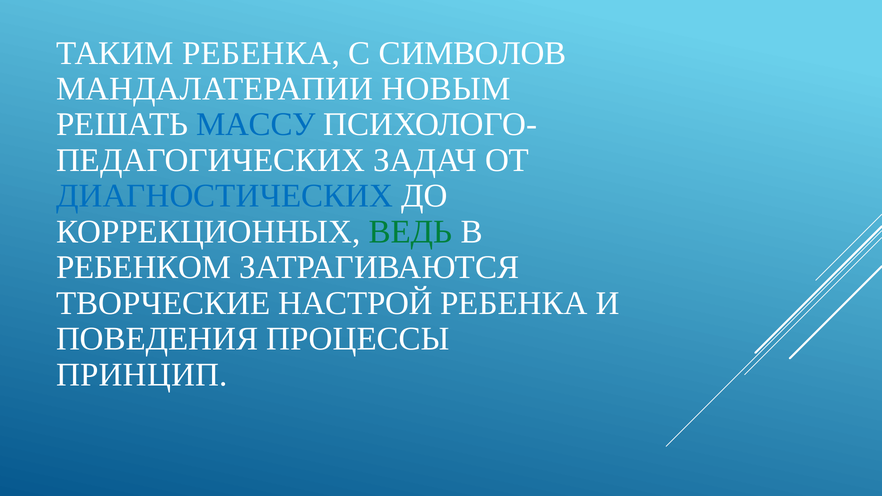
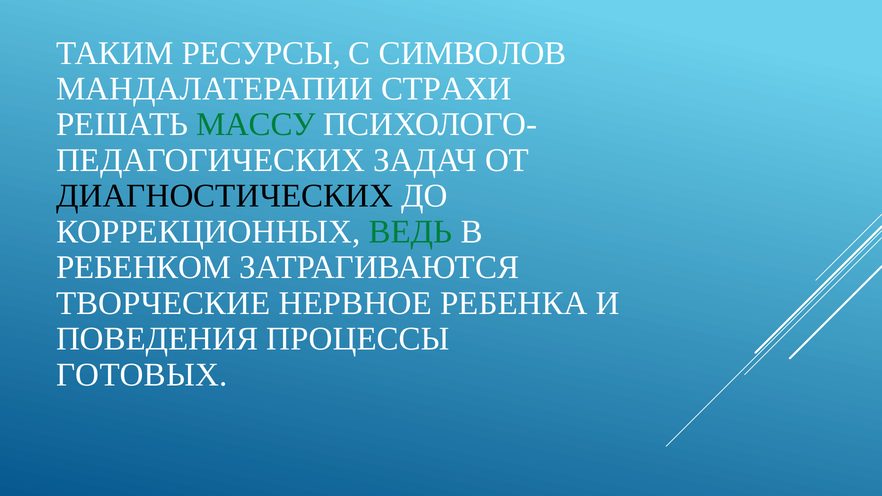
ТАКИМ РЕБЕНКА: РЕБЕНКА -> РЕСУРСЫ
НОВЫМ: НОВЫМ -> СТРАХИ
МАССУ colour: blue -> green
ДИАГНОСТИЧЕСКИХ colour: blue -> black
НАСТРОЙ: НАСТРОЙ -> НЕРВНОЕ
ПРИНЦИП: ПРИНЦИП -> ГОТОВЫХ
